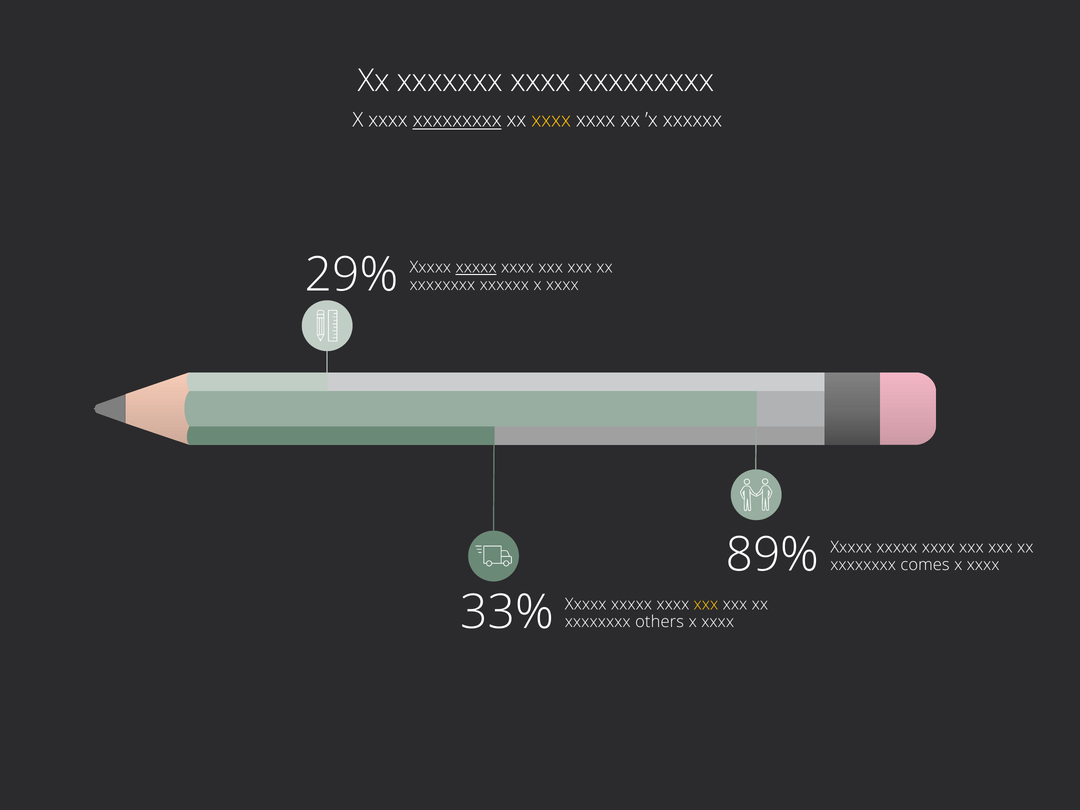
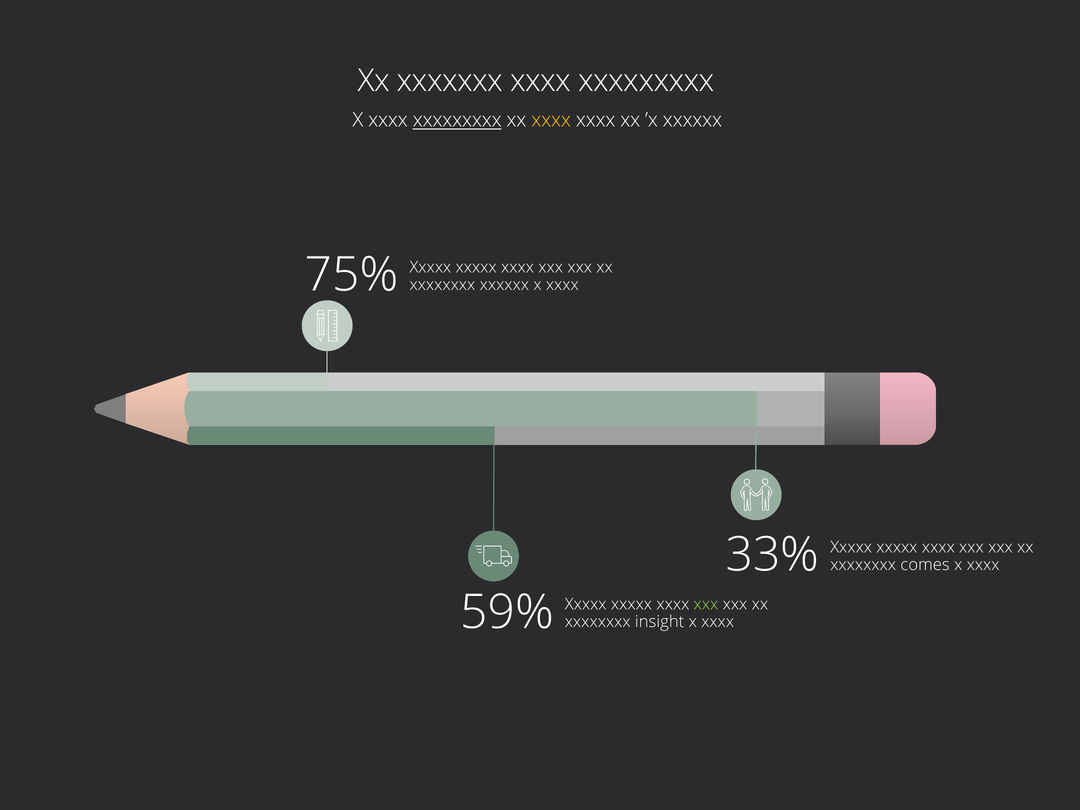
29%: 29% -> 75%
xxxxx at (476, 267) underline: present -> none
89%: 89% -> 33%
33%: 33% -> 59%
xxx at (706, 604) colour: yellow -> light green
others: others -> insight
